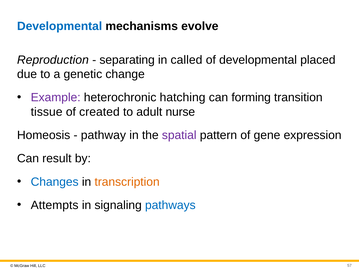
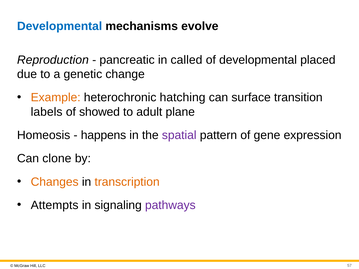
separating: separating -> pancreatic
Example colour: purple -> orange
forming: forming -> surface
tissue: tissue -> labels
created: created -> showed
nurse: nurse -> plane
pathway: pathway -> happens
result: result -> clone
Changes colour: blue -> orange
pathways colour: blue -> purple
